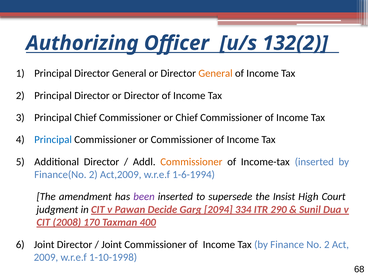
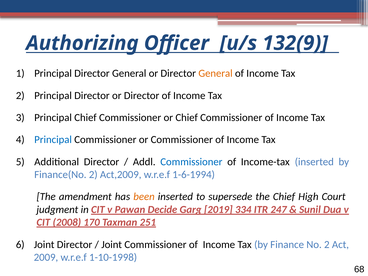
132(2: 132(2 -> 132(9
Commissioner at (191, 162) colour: orange -> blue
been colour: purple -> orange
the Insist: Insist -> Chief
2094: 2094 -> 2019
290: 290 -> 247
400: 400 -> 251
